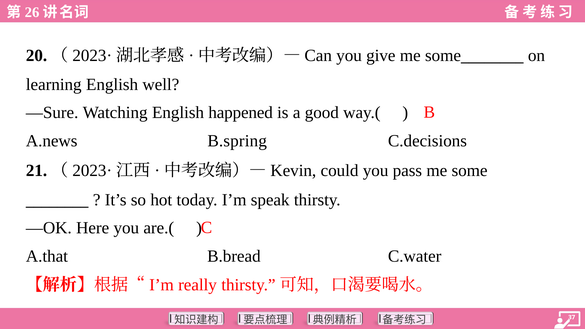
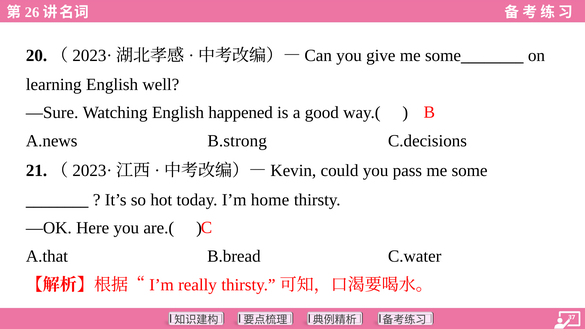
B.spring: B.spring -> B.strong
speak: speak -> home
